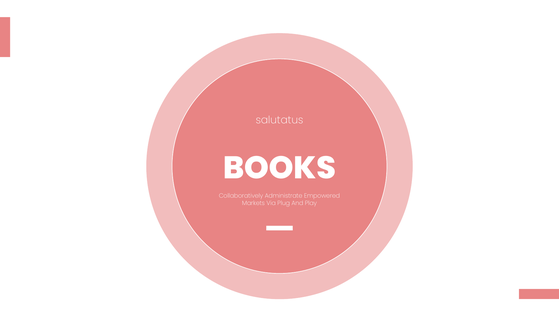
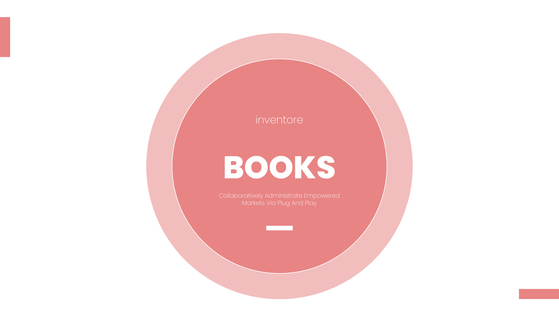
salutatus: salutatus -> inventore
